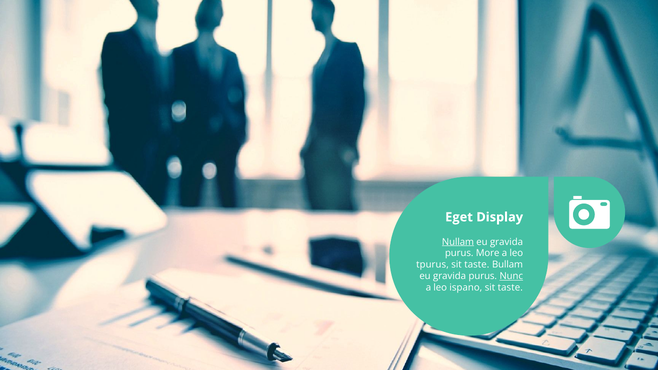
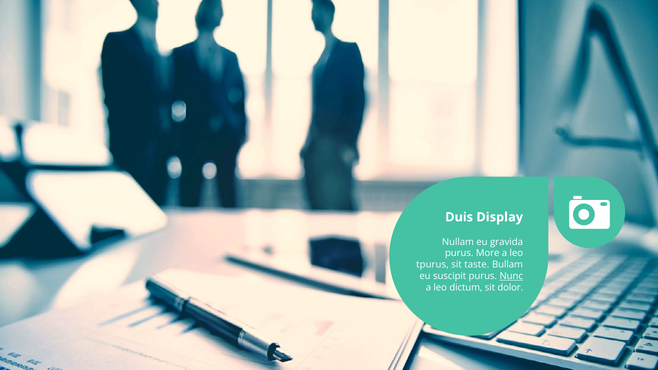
Eget: Eget -> Duis
Nullam underline: present -> none
gravida at (450, 276): gravida -> suscipit
ispano: ispano -> dictum
taste at (510, 288): taste -> dolor
